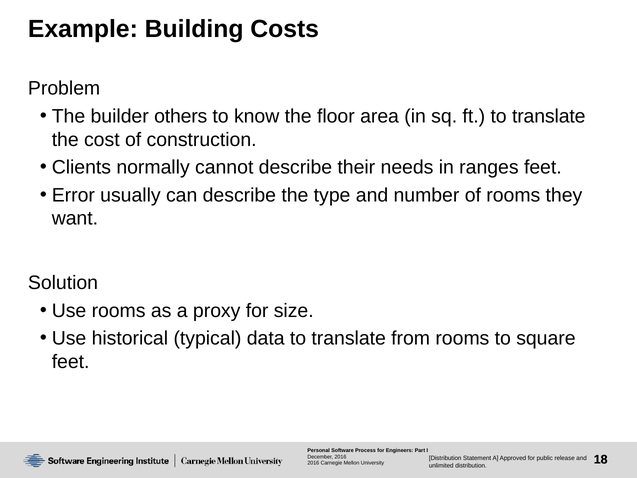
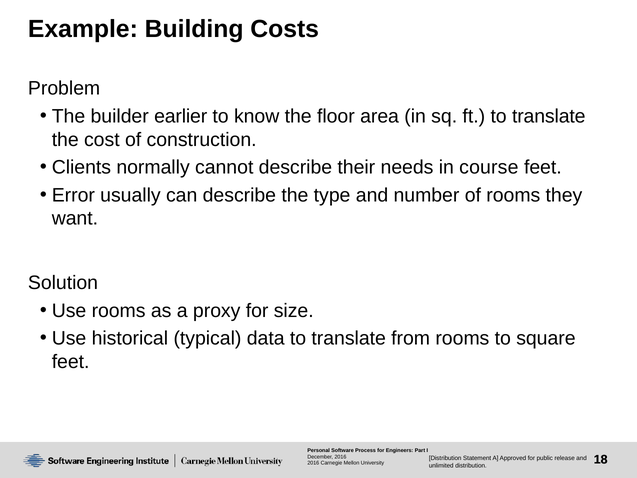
others: others -> earlier
ranges: ranges -> course
